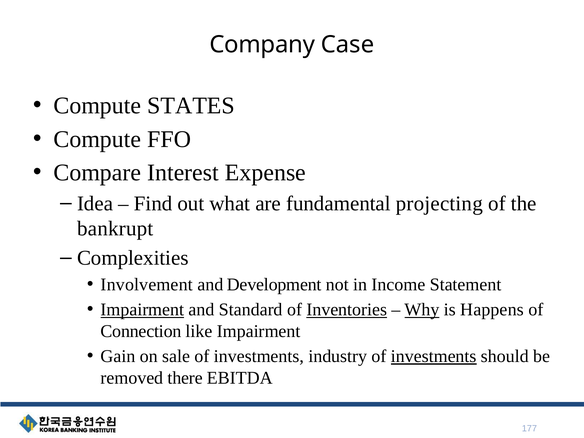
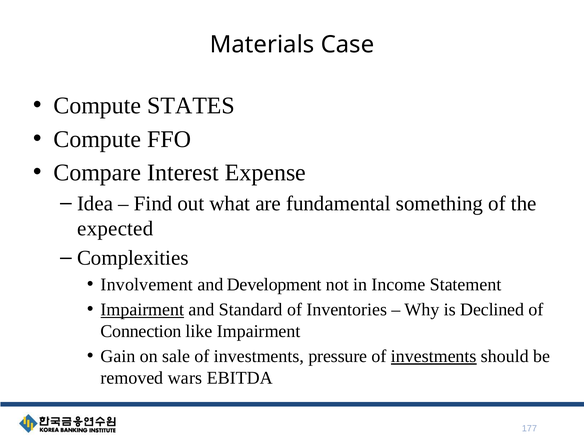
Company: Company -> Materials
projecting: projecting -> something
bankrupt: bankrupt -> expected
Inventories underline: present -> none
Why underline: present -> none
Happens: Happens -> Declined
industry: industry -> pressure
there: there -> wars
